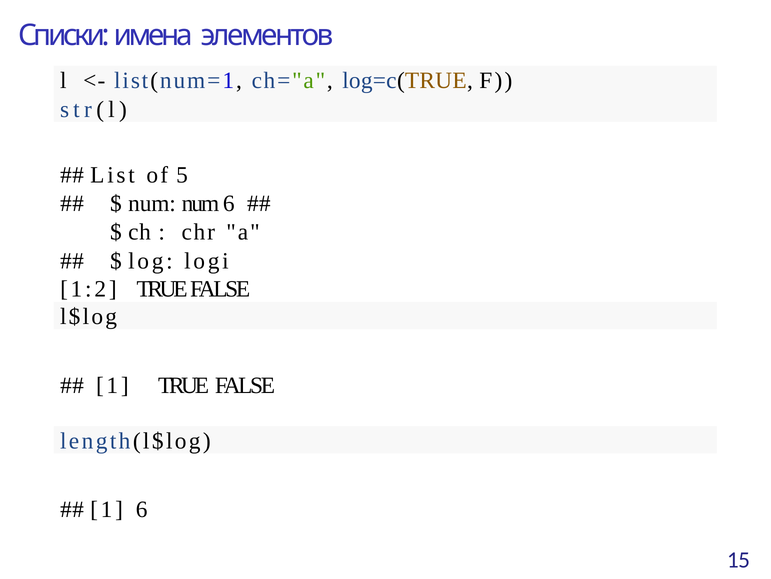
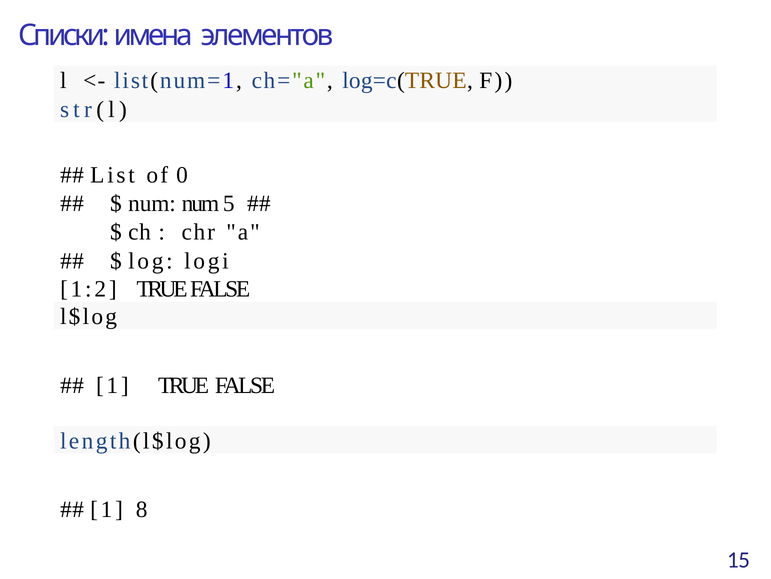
5: 5 -> 0
num 6: 6 -> 5
1 6: 6 -> 8
